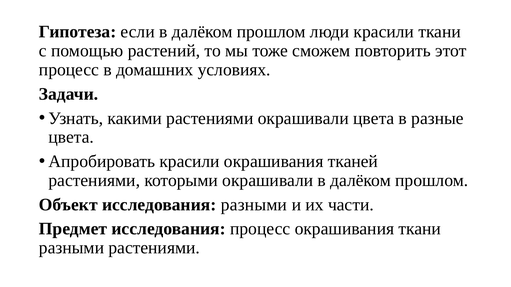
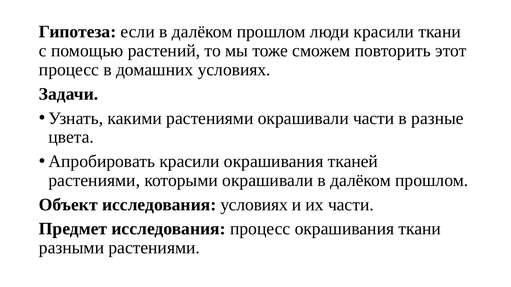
окрашивали цвета: цвета -> части
исследования разными: разными -> условиях
